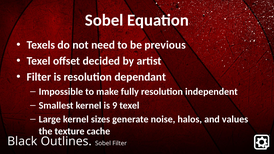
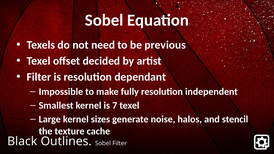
9: 9 -> 7
values: values -> stencil
